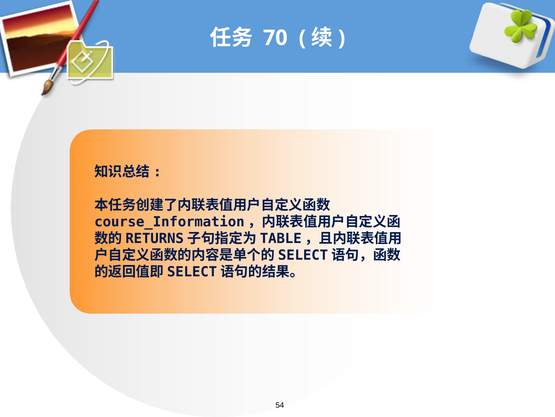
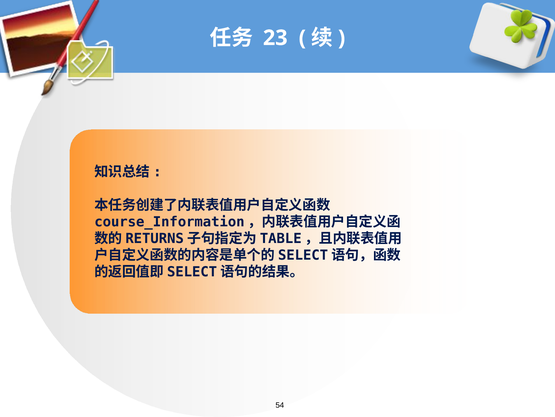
70: 70 -> 23
